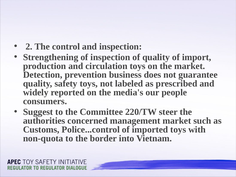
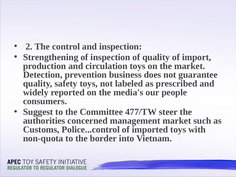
220/TW: 220/TW -> 477/TW
